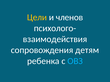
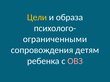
членов: членов -> образа
взаимодействия: взаимодействия -> ограниченными
ОВЗ colour: light blue -> pink
